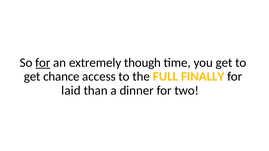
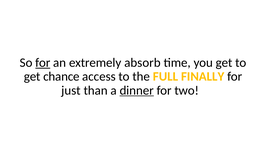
though: though -> absorb
laid: laid -> just
dinner underline: none -> present
